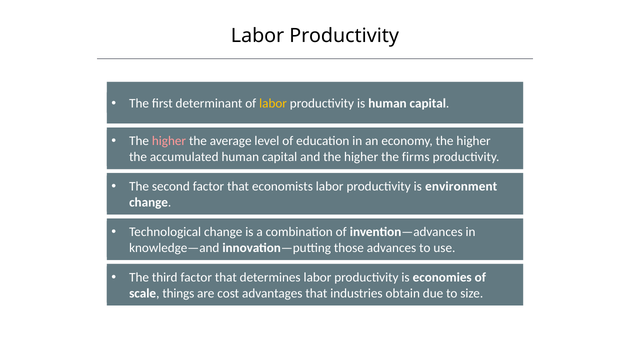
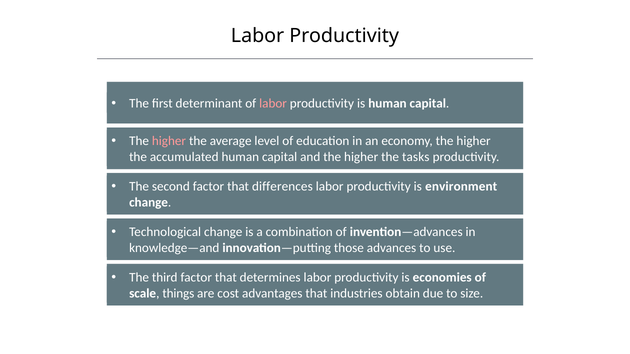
labor at (273, 104) colour: yellow -> pink
firms: firms -> tasks
economists: economists -> differences
